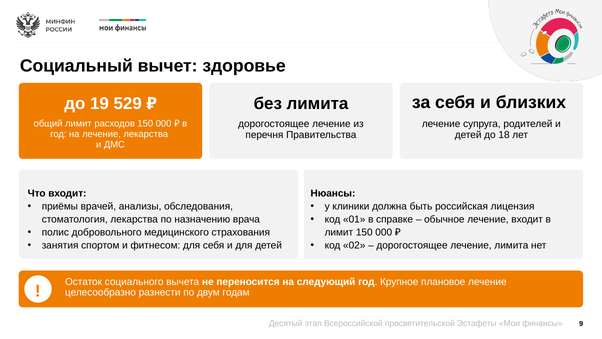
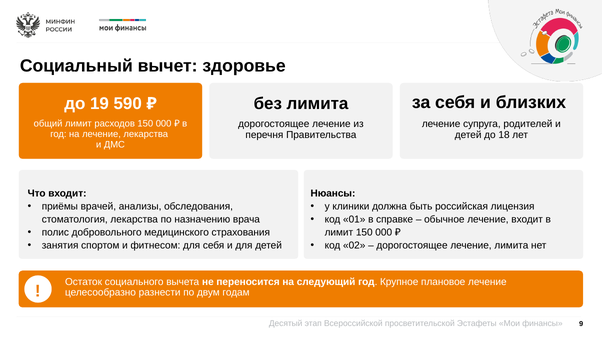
529: 529 -> 590
